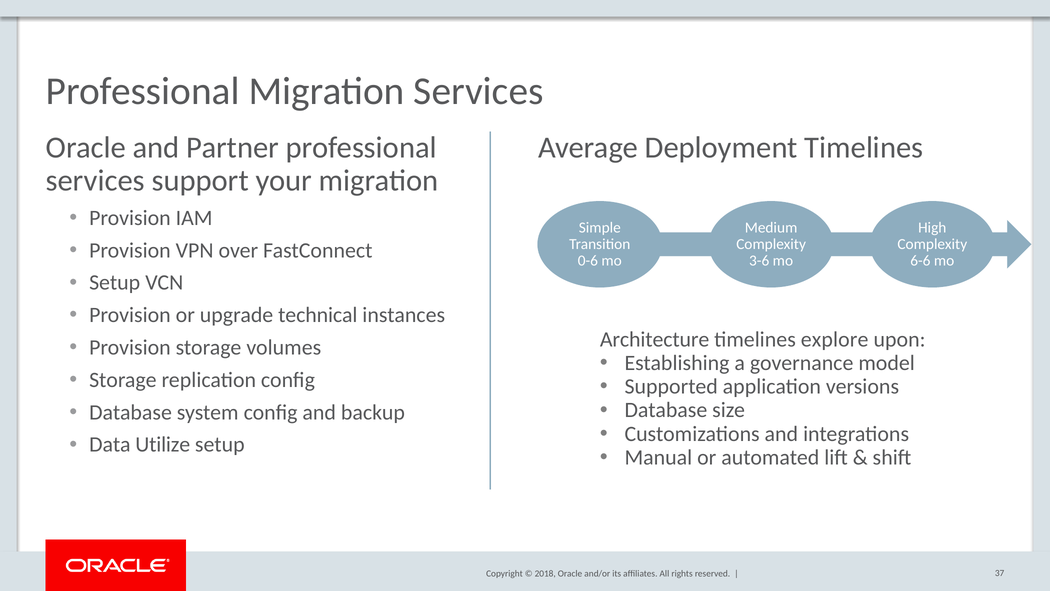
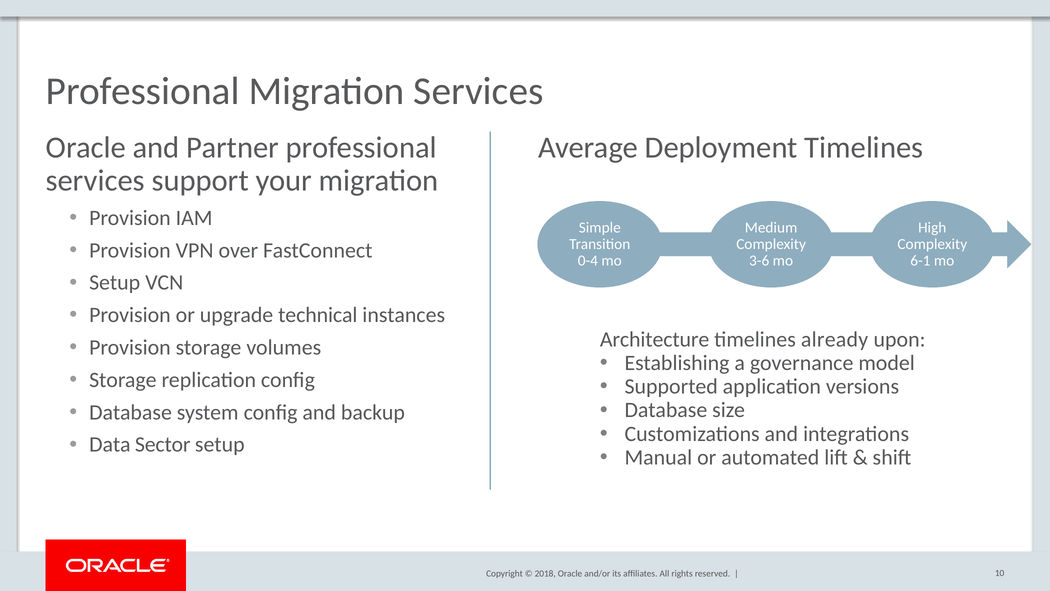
0-6: 0-6 -> 0-4
6-6: 6-6 -> 6-1
explore: explore -> already
Utilize: Utilize -> Sector
37: 37 -> 10
